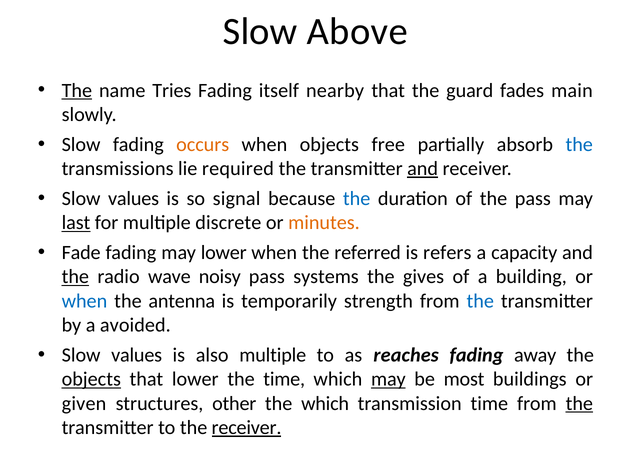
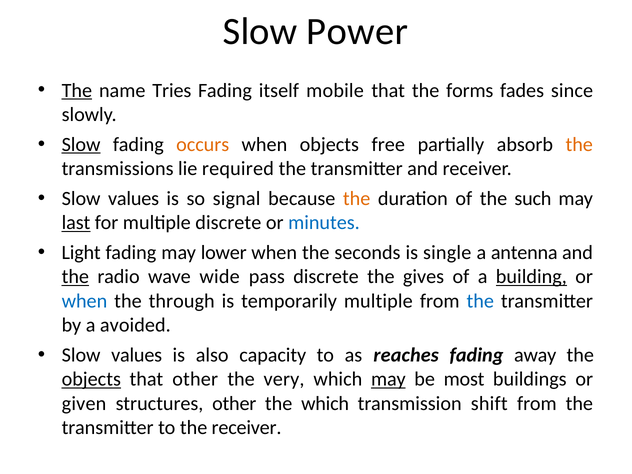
Above: Above -> Power
nearby: nearby -> mobile
guard: guard -> forms
main: main -> since
Slow at (81, 144) underline: none -> present
the at (579, 144) colour: blue -> orange
and at (423, 169) underline: present -> none
the at (357, 198) colour: blue -> orange
the pass: pass -> such
minutes colour: orange -> blue
Fade: Fade -> Light
referred: referred -> seconds
refers: refers -> single
capacity: capacity -> antenna
noisy: noisy -> wide
pass systems: systems -> discrete
building underline: none -> present
antenna: antenna -> through
temporarily strength: strength -> multiple
also multiple: multiple -> capacity
that lower: lower -> other
the time: time -> very
transmission time: time -> shift
the at (579, 403) underline: present -> none
receiver at (247, 428) underline: present -> none
